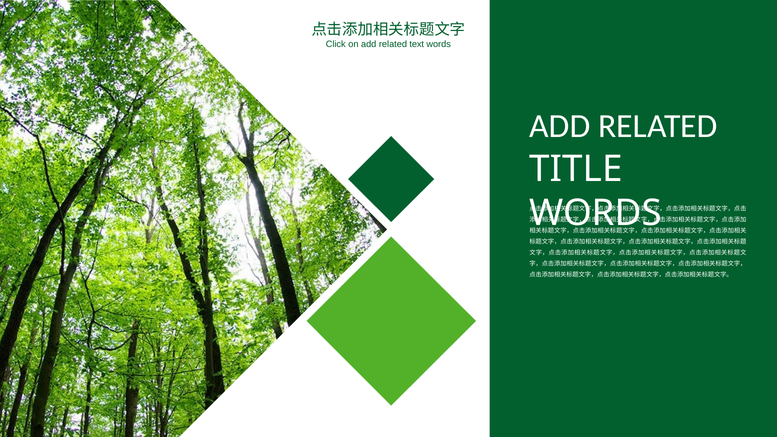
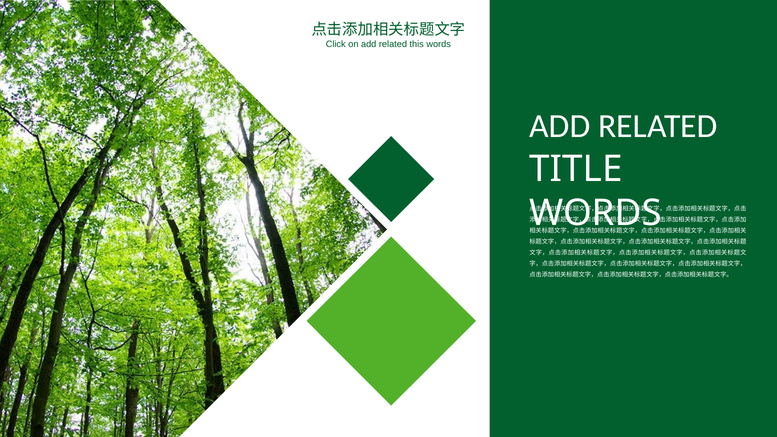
text: text -> this
